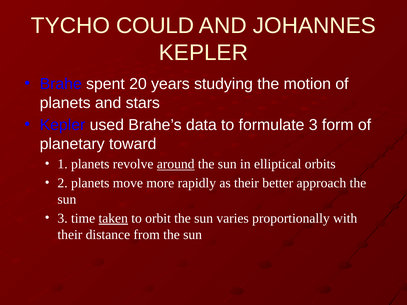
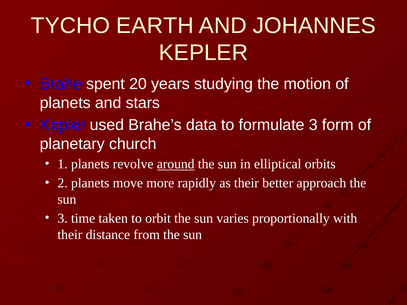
COULD: COULD -> EARTH
toward: toward -> church
taken underline: present -> none
